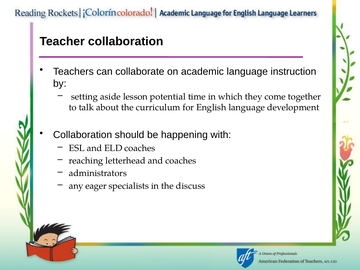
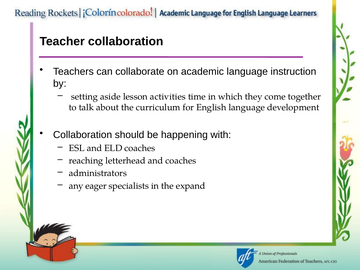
potential: potential -> activities
discuss: discuss -> expand
